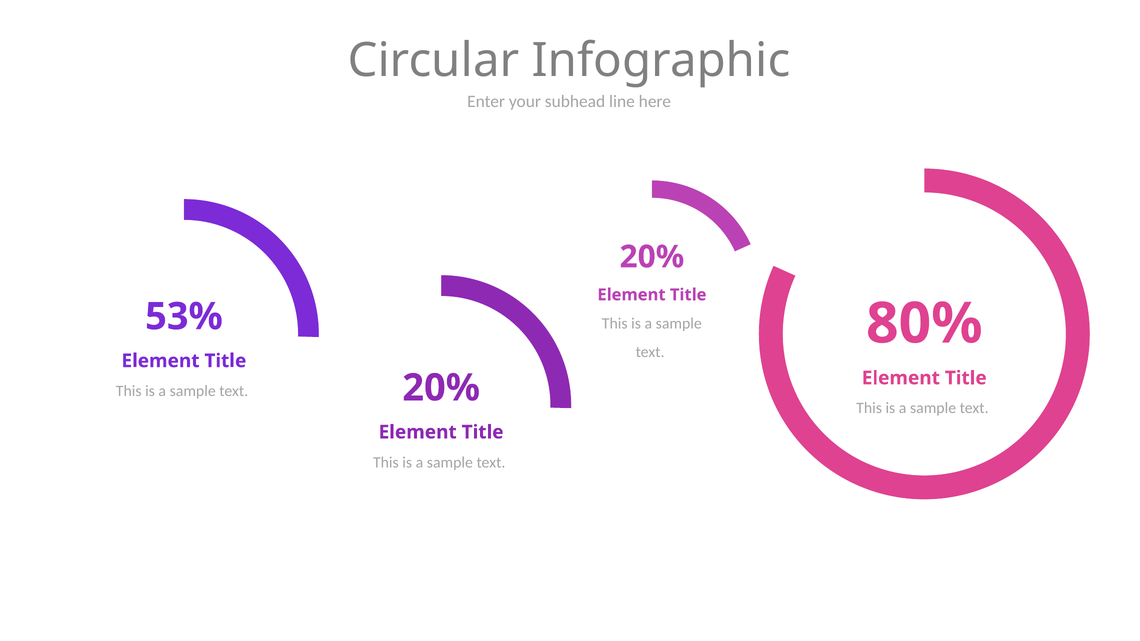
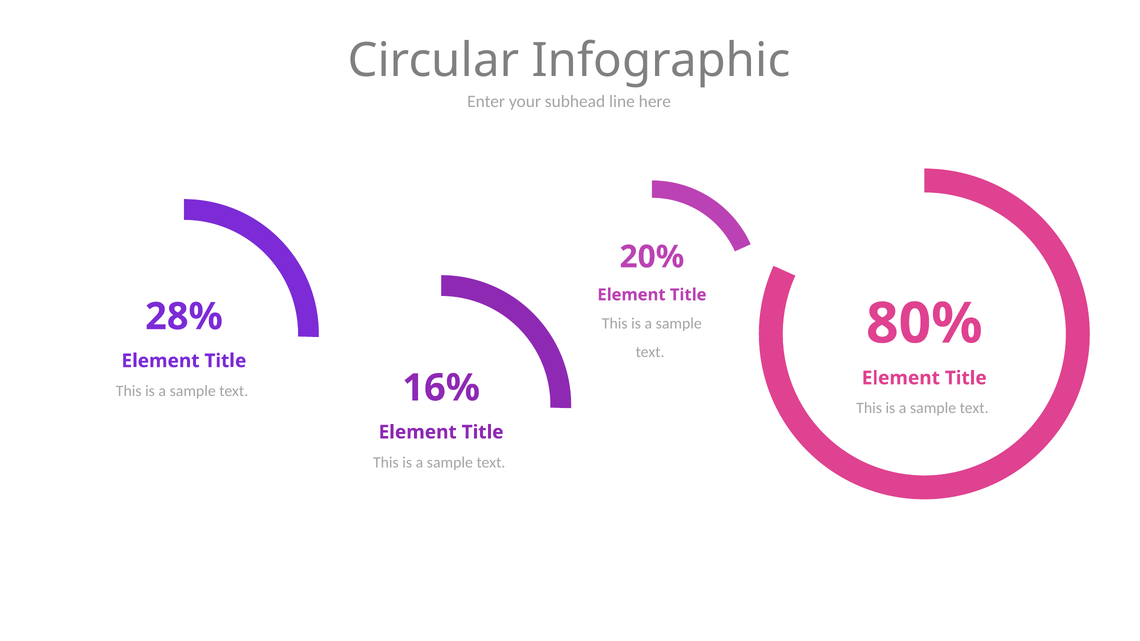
53%: 53% -> 28%
20% at (441, 388): 20% -> 16%
